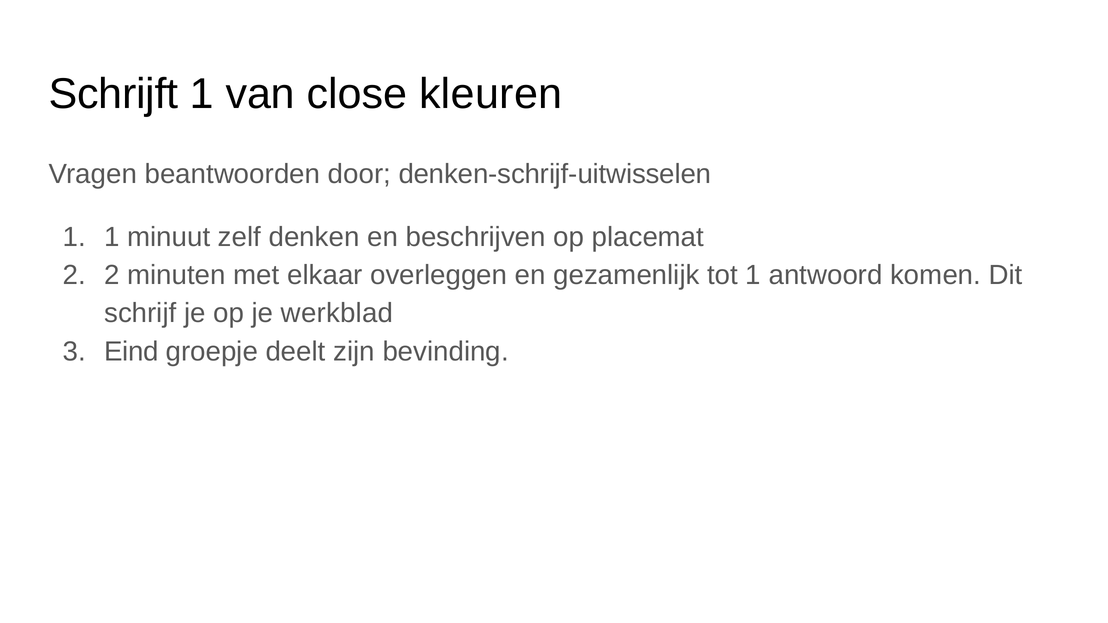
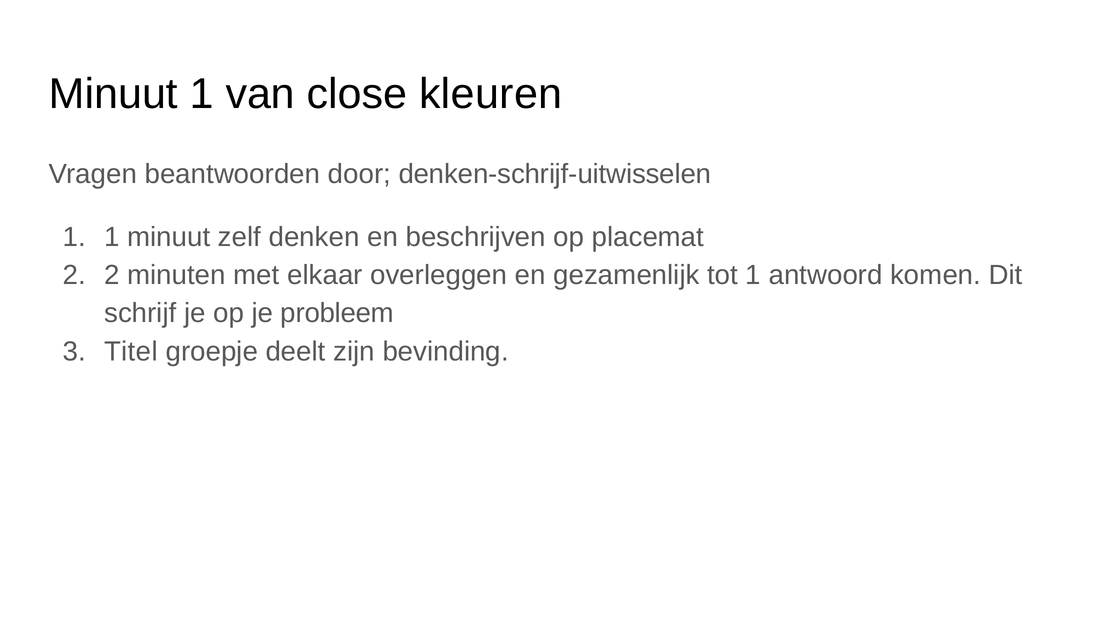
Schrijft at (114, 94): Schrijft -> Minuut
werkblad: werkblad -> probleem
Eind: Eind -> Titel
